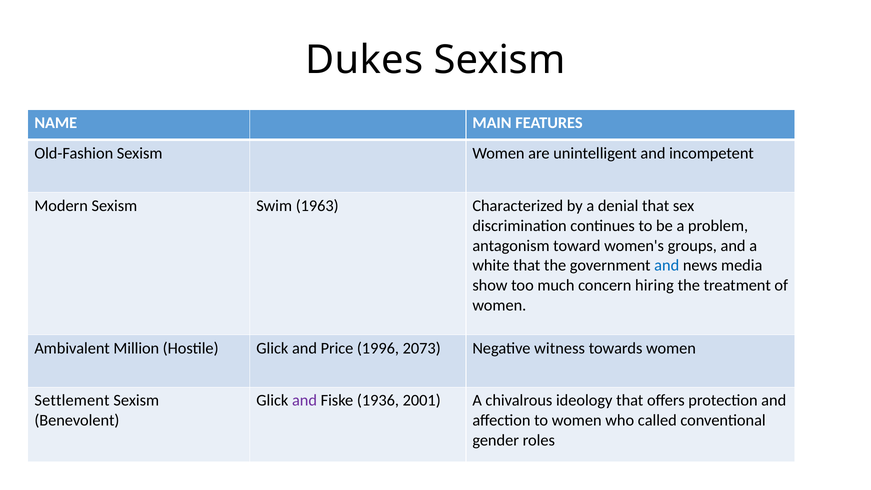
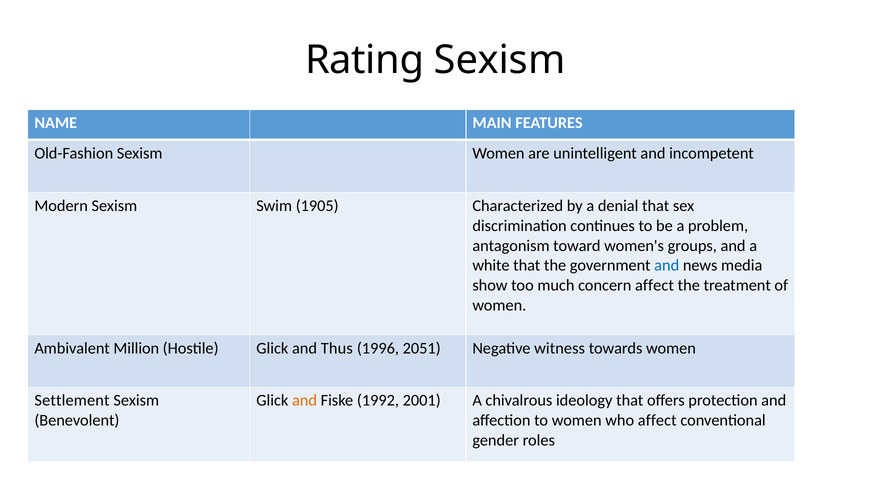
Dukes: Dukes -> Rating
1963: 1963 -> 1905
concern hiring: hiring -> affect
Price: Price -> Thus
2073: 2073 -> 2051
and at (305, 401) colour: purple -> orange
1936: 1936 -> 1992
who called: called -> affect
